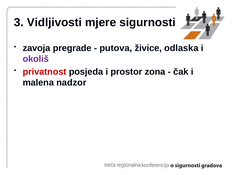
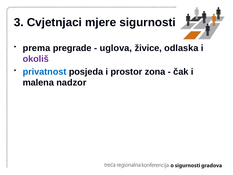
Vidljivosti: Vidljivosti -> Cvjetnjaci
zavoja: zavoja -> prema
putova: putova -> uglova
privatnost colour: red -> blue
